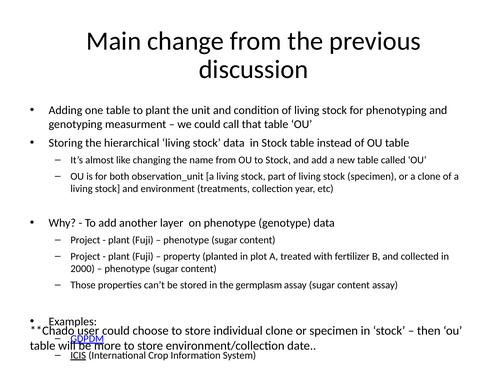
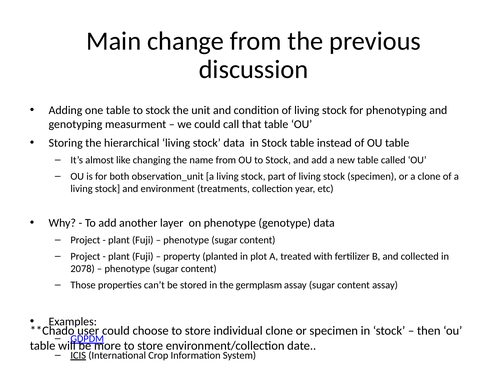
table to plant: plant -> stock
2000: 2000 -> 2078
